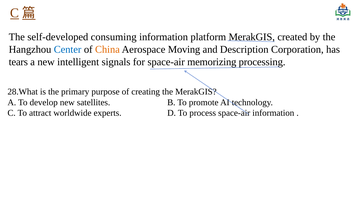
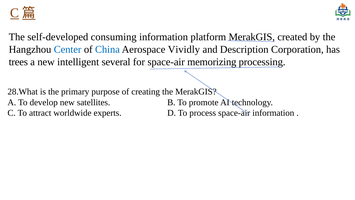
China colour: orange -> blue
Moving: Moving -> Vividly
tears: tears -> trees
signals: signals -> several
